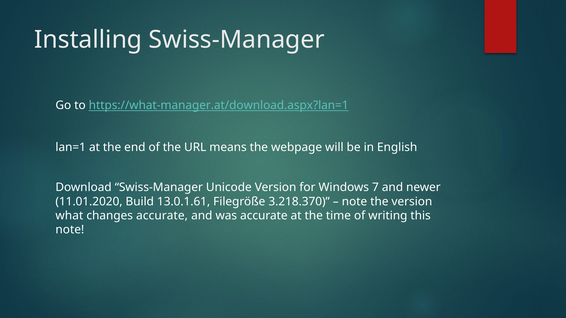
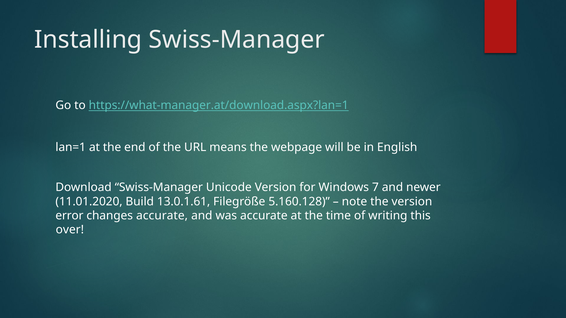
3.218.370: 3.218.370 -> 5.160.128
what: what -> error
note at (70, 230): note -> over
